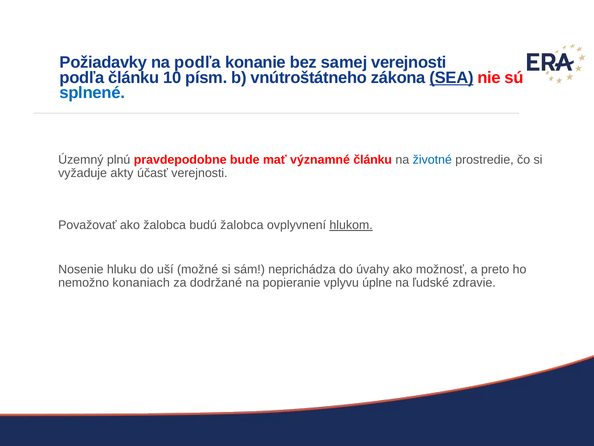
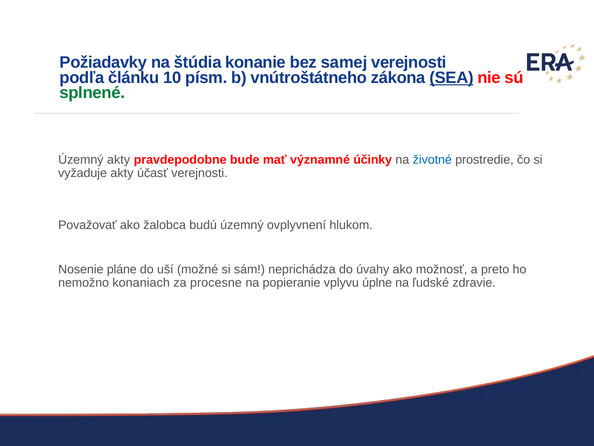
na podľa: podľa -> štúdia
splnené colour: blue -> green
Územný plnú: plnú -> akty
významné článku: článku -> účinky
budú žalobca: žalobca -> územný
hlukom underline: present -> none
hluku: hluku -> pláne
dodržané: dodržané -> procesne
